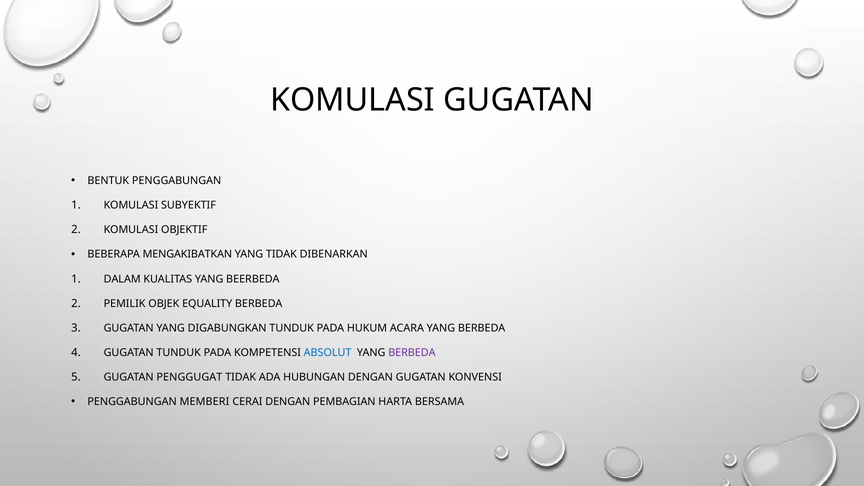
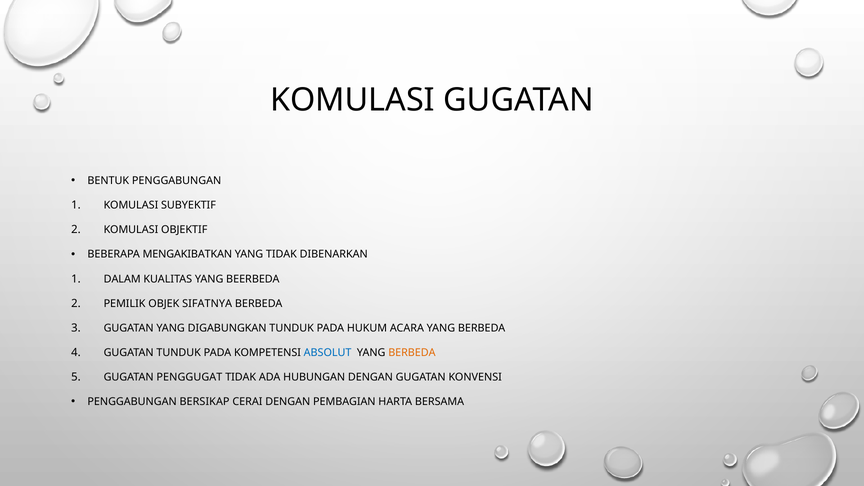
EQUALITY: EQUALITY -> SIFATNYA
BERBEDA at (412, 353) colour: purple -> orange
MEMBERI: MEMBERI -> BERSIKAP
